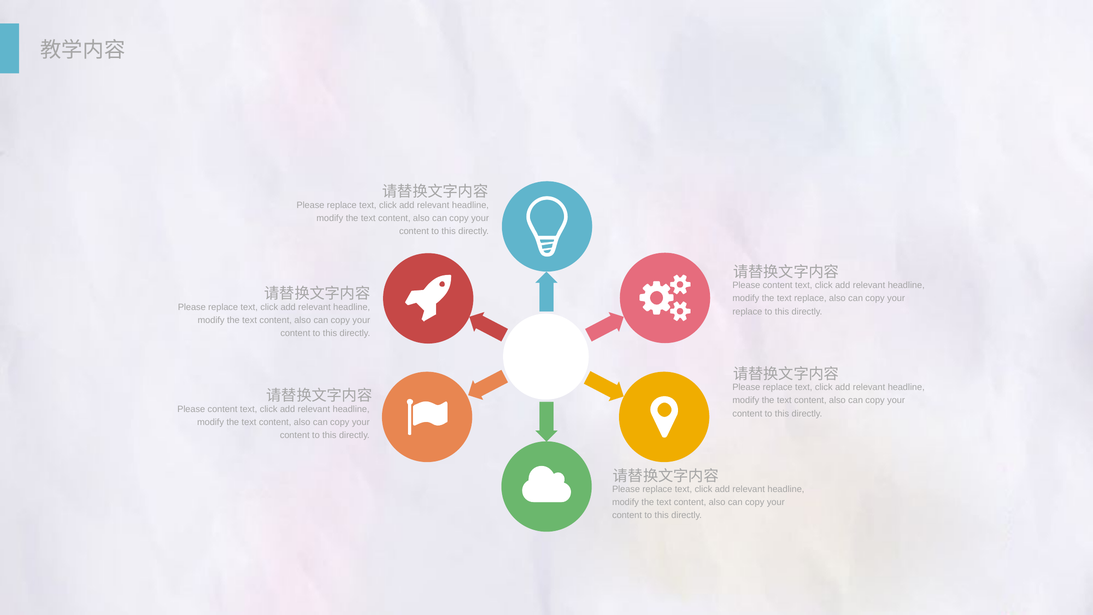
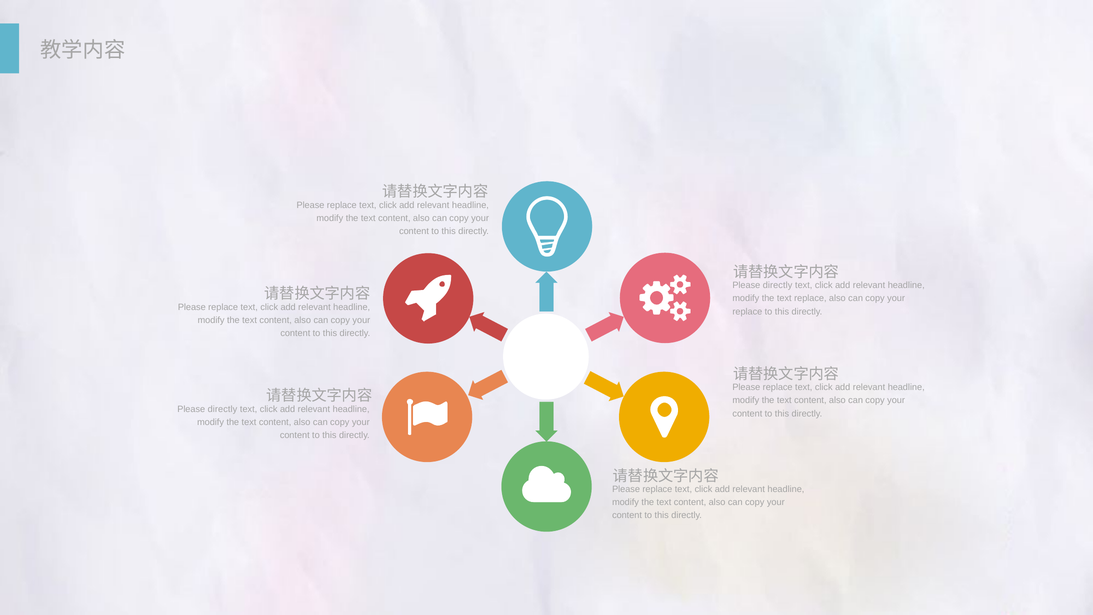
content at (778, 285): content -> directly
content at (223, 409): content -> directly
